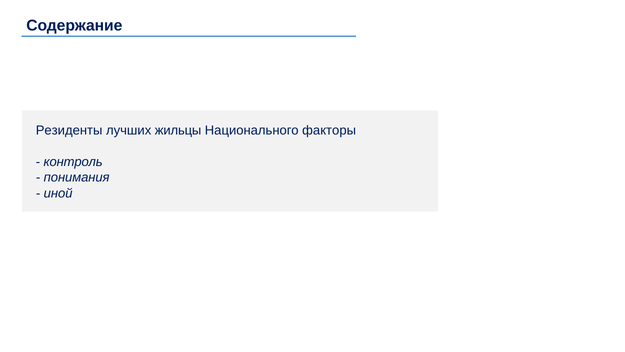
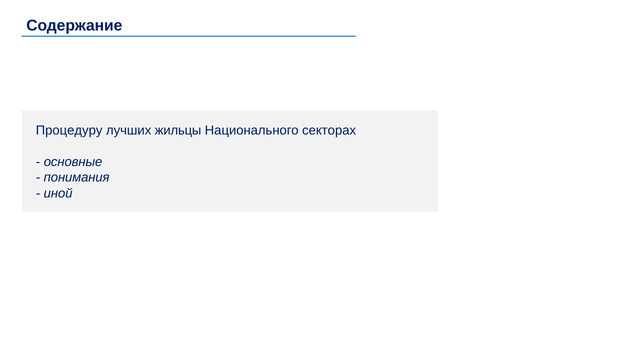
Резиденты: Резиденты -> Процедуру
факторы: факторы -> секторах
контроль: контроль -> основные
